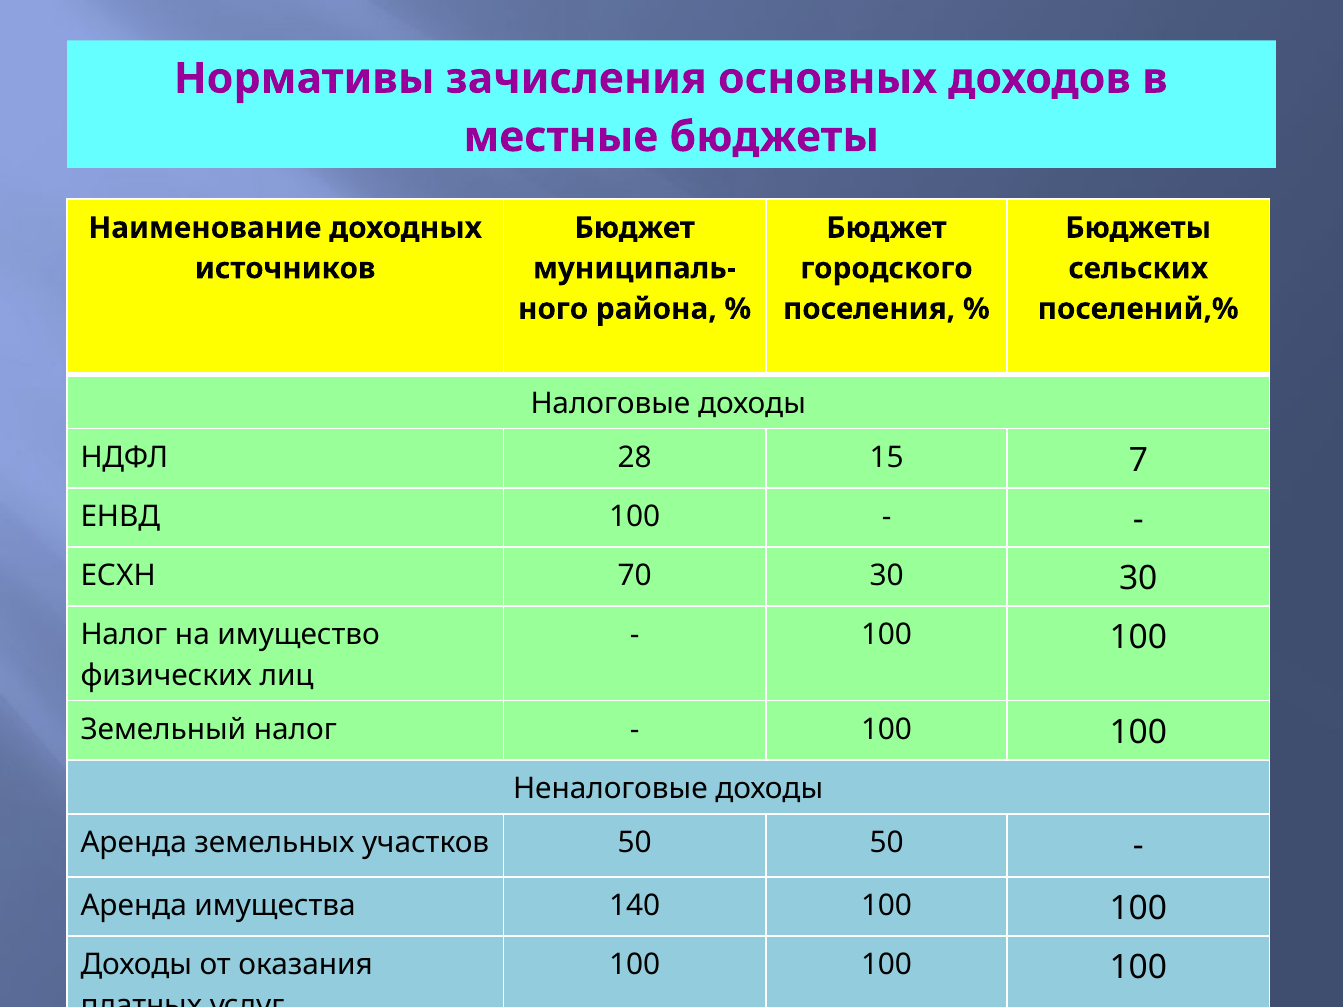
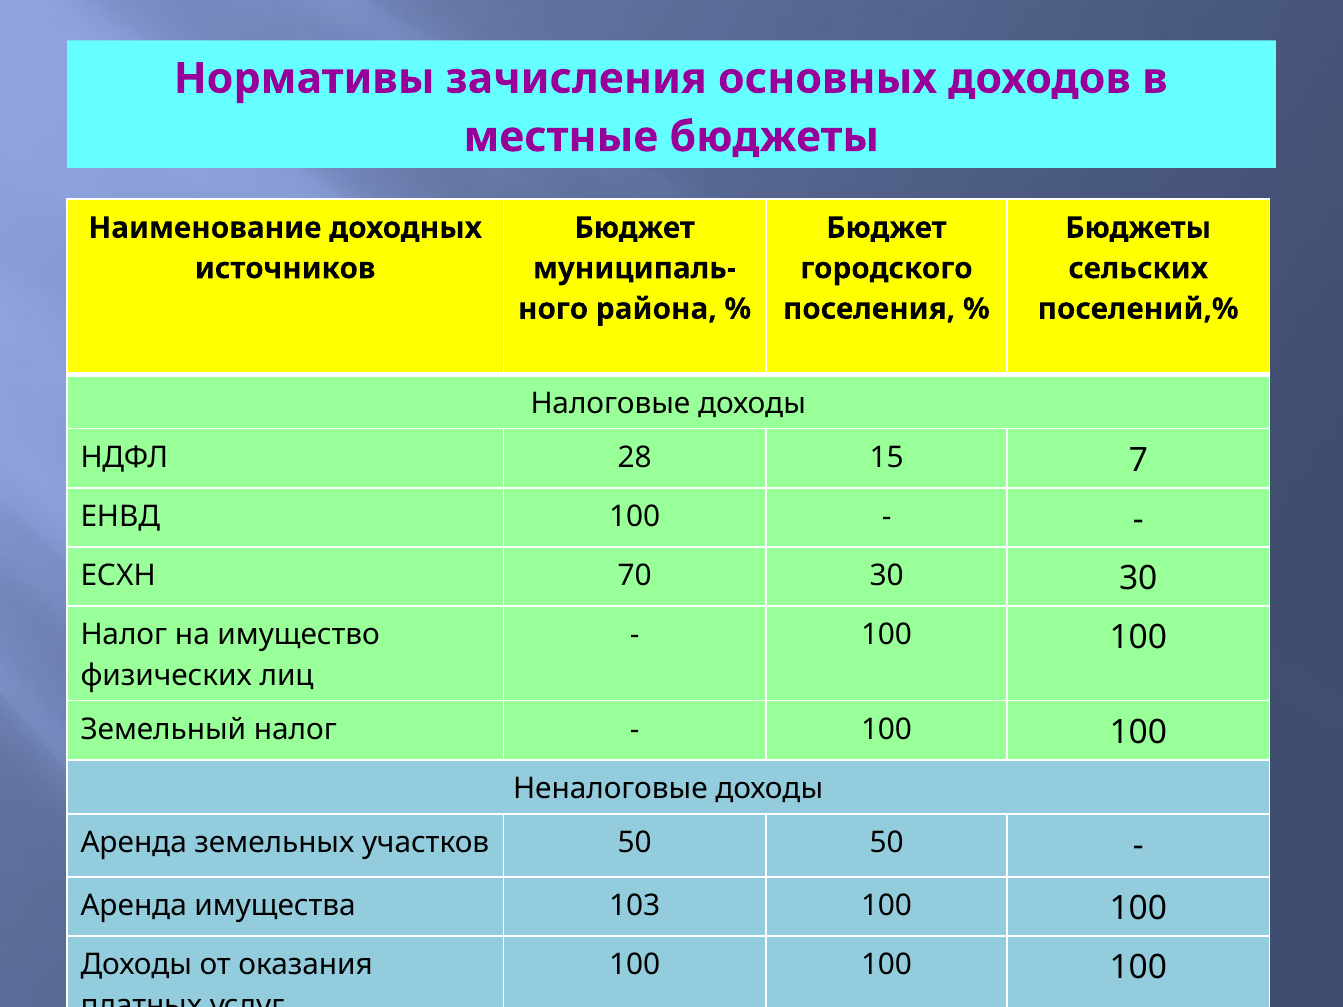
140: 140 -> 103
